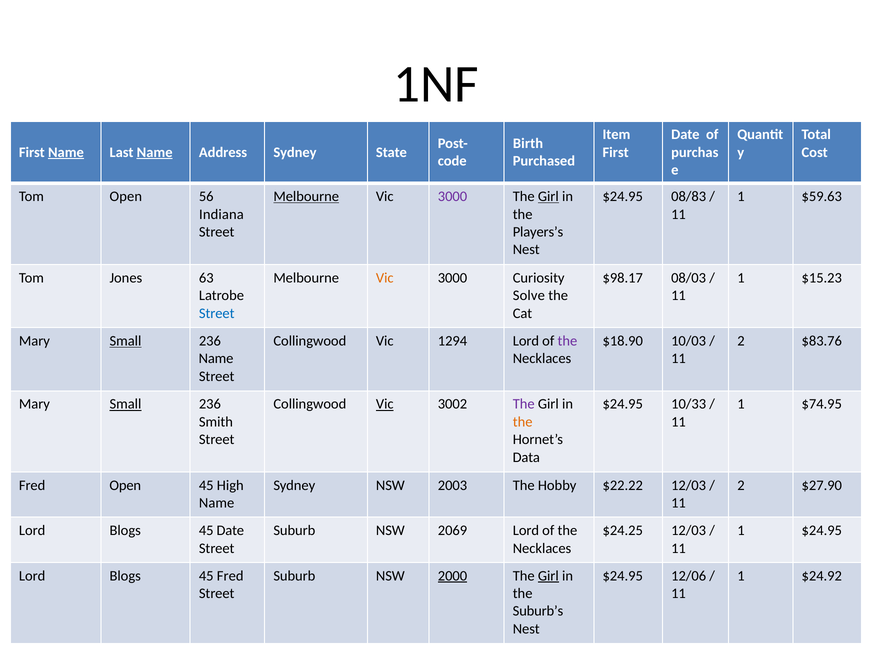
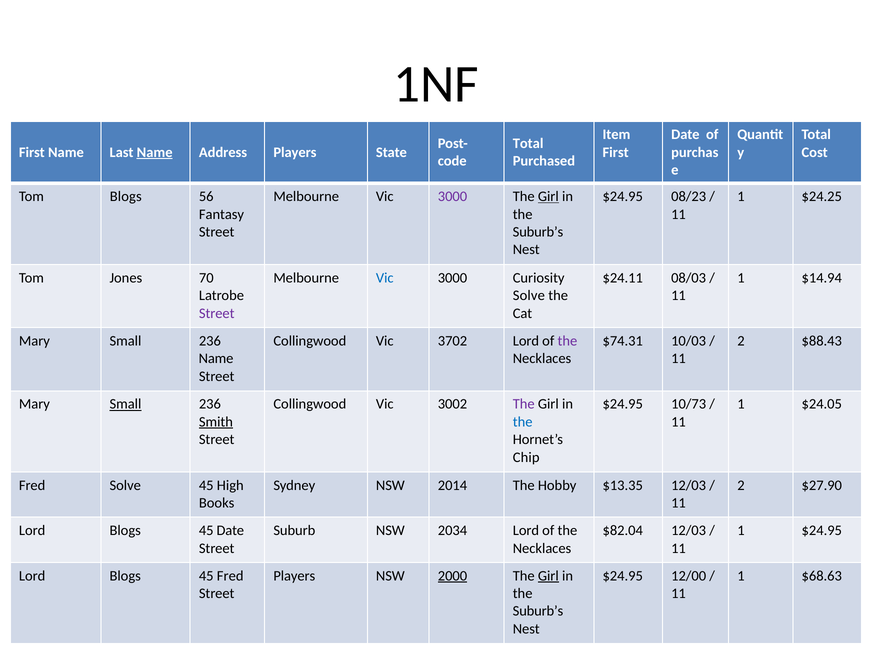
Birth at (528, 143): Birth -> Total
Name at (66, 152) underline: present -> none
Address Sydney: Sydney -> Players
Tom Open: Open -> Blogs
Melbourne at (306, 197) underline: present -> none
08/83: 08/83 -> 08/23
$59.63: $59.63 -> $24.25
Indiana: Indiana -> Fantasy
Players’s at (538, 232): Players’s -> Suburb’s
63: 63 -> 70
Vic at (385, 278) colour: orange -> blue
$98.17: $98.17 -> $24.11
$15.23: $15.23 -> $14.94
Street at (217, 313) colour: blue -> purple
Small at (125, 341) underline: present -> none
1294: 1294 -> 3702
$18.90: $18.90 -> $74.31
$83.76: $83.76 -> $88.43
Vic at (385, 404) underline: present -> none
10/33: 10/33 -> 10/73
$74.95: $74.95 -> $24.05
Smith underline: none -> present
the at (523, 422) colour: orange -> blue
Data: Data -> Chip
Fred Open: Open -> Solve
2003: 2003 -> 2014
$22.22: $22.22 -> $13.35
Name at (217, 503): Name -> Books
2069: 2069 -> 2034
$24.25: $24.25 -> $82.04
Suburb at (294, 576): Suburb -> Players
12/06: 12/06 -> 12/00
$24.92: $24.92 -> $68.63
